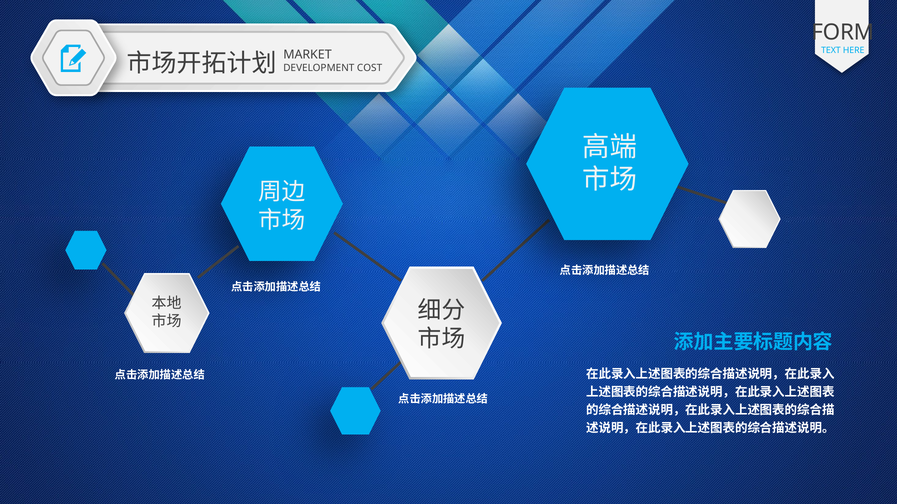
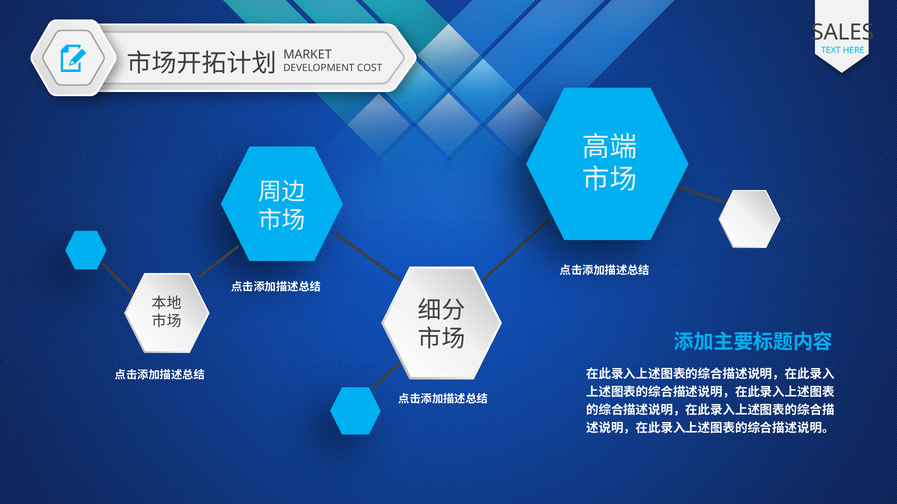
FORM: FORM -> SALES
